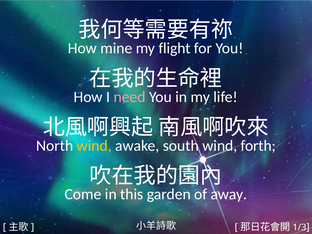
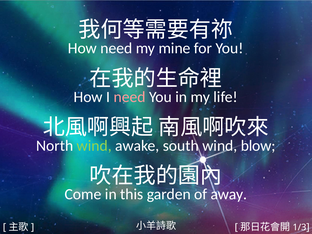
How mine: mine -> need
flight: flight -> mine
wind at (94, 146) colour: yellow -> light green
forth: forth -> blow
